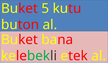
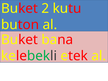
5: 5 -> 2
